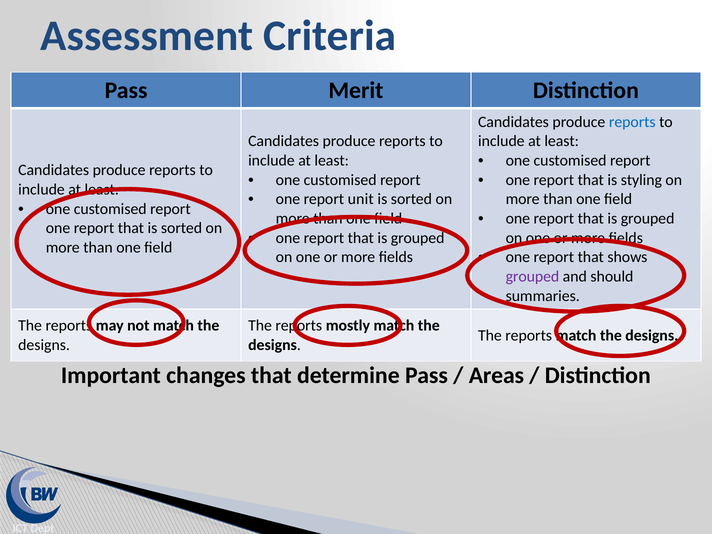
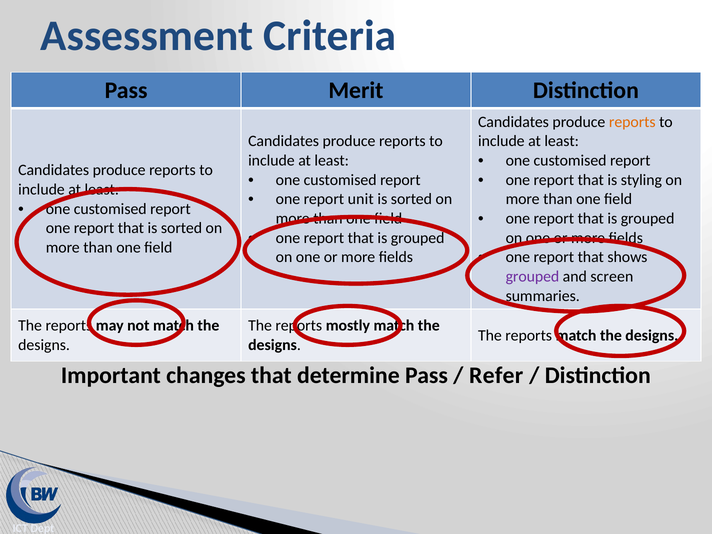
reports at (632, 122) colour: blue -> orange
should: should -> screen
Areas: Areas -> Refer
